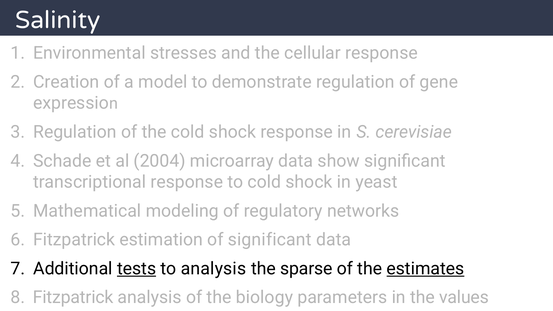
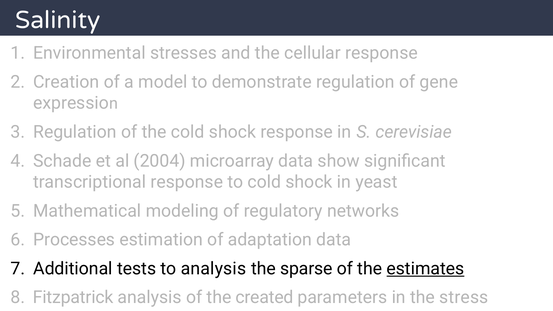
Fitzpatrick at (74, 240): Fitzpatrick -> Processes
of significant: significant -> adaptation
tests underline: present -> none
biology: biology -> created
the values: values -> stress
